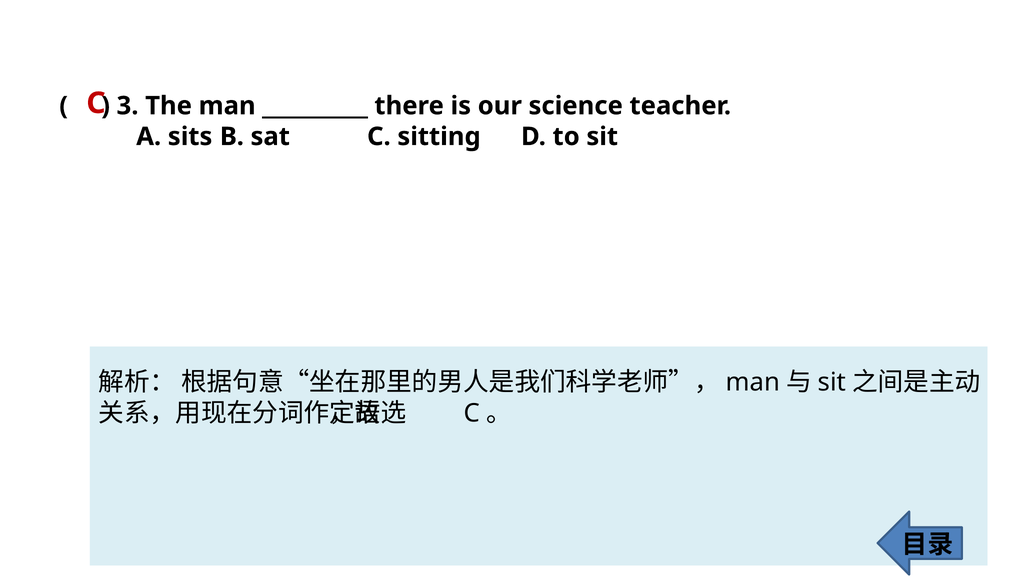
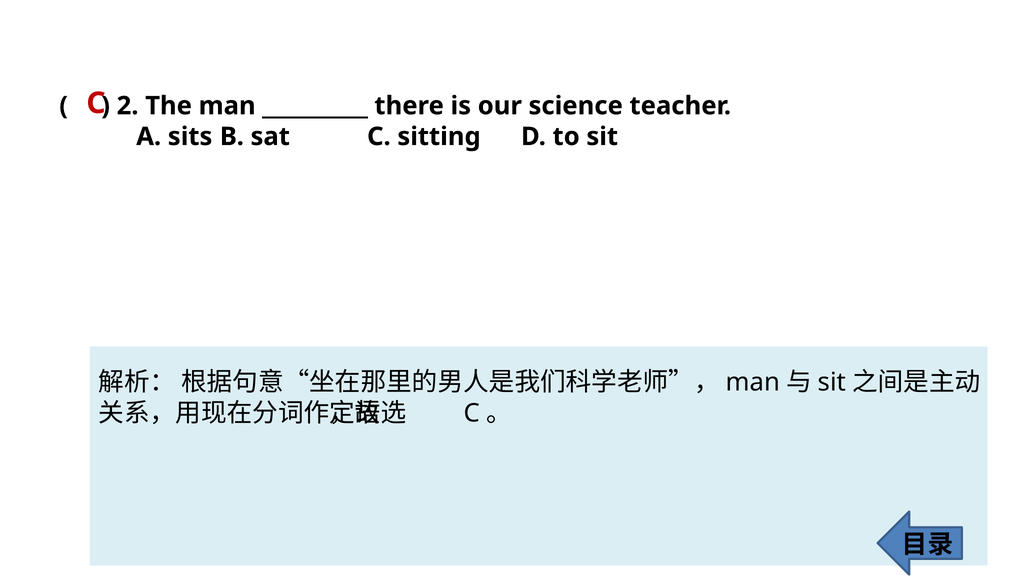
3: 3 -> 2
